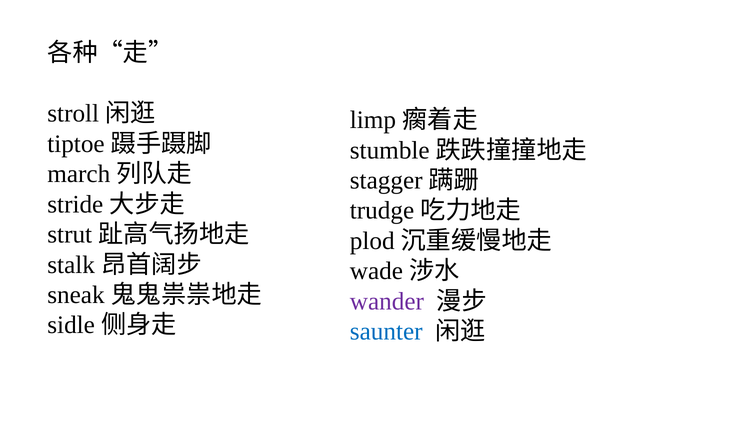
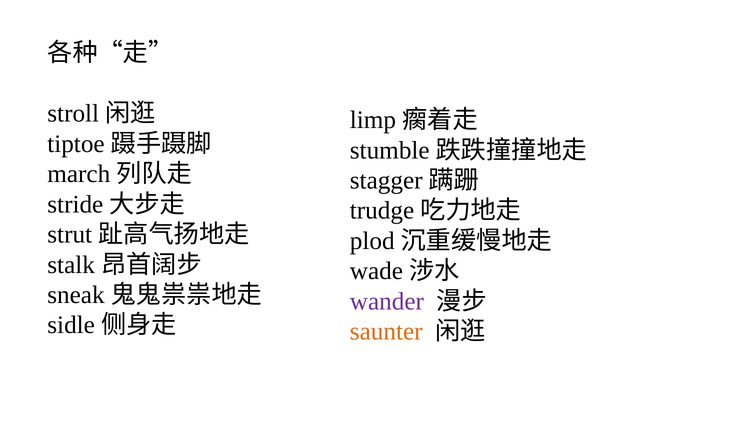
saunter colour: blue -> orange
